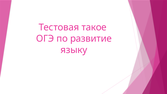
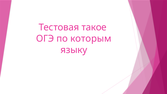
развитие: развитие -> которым
